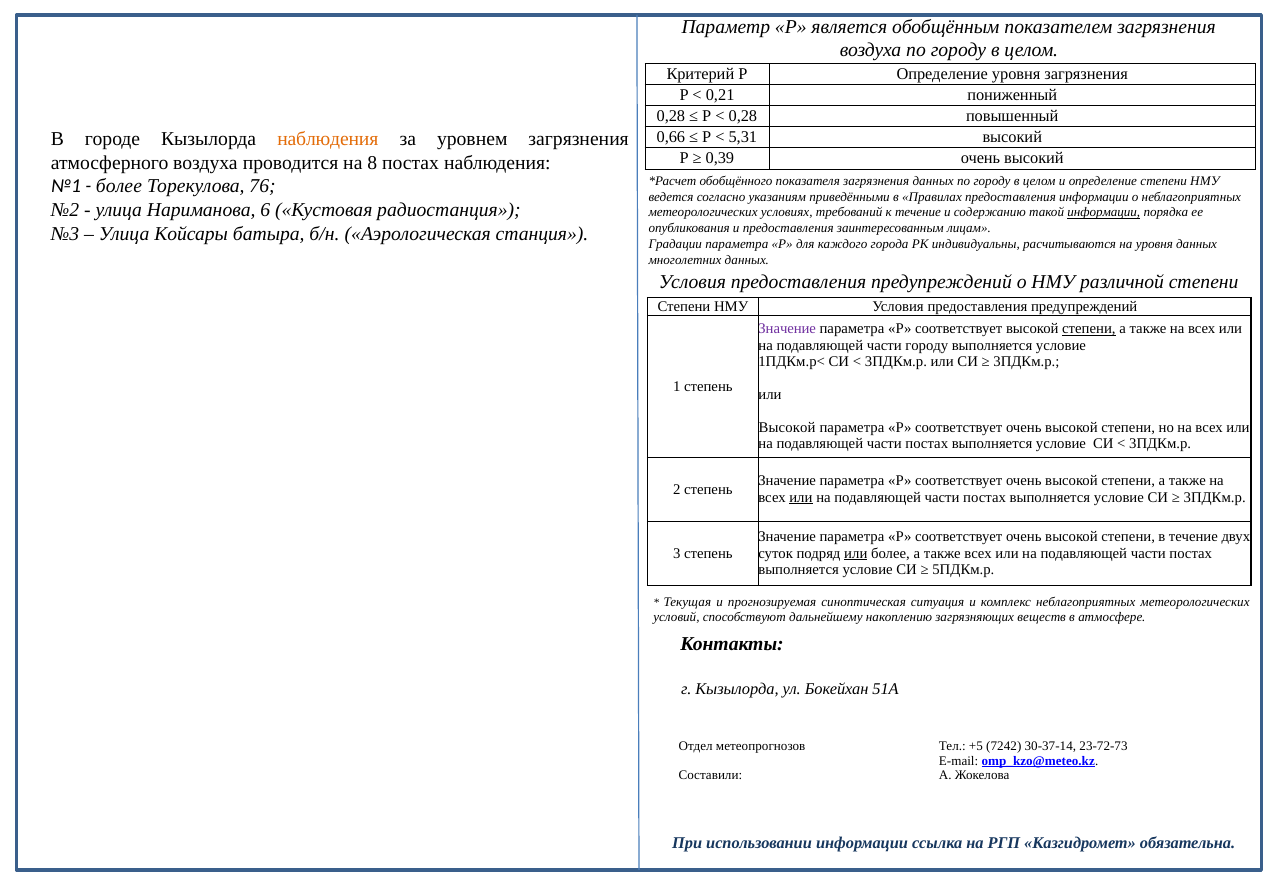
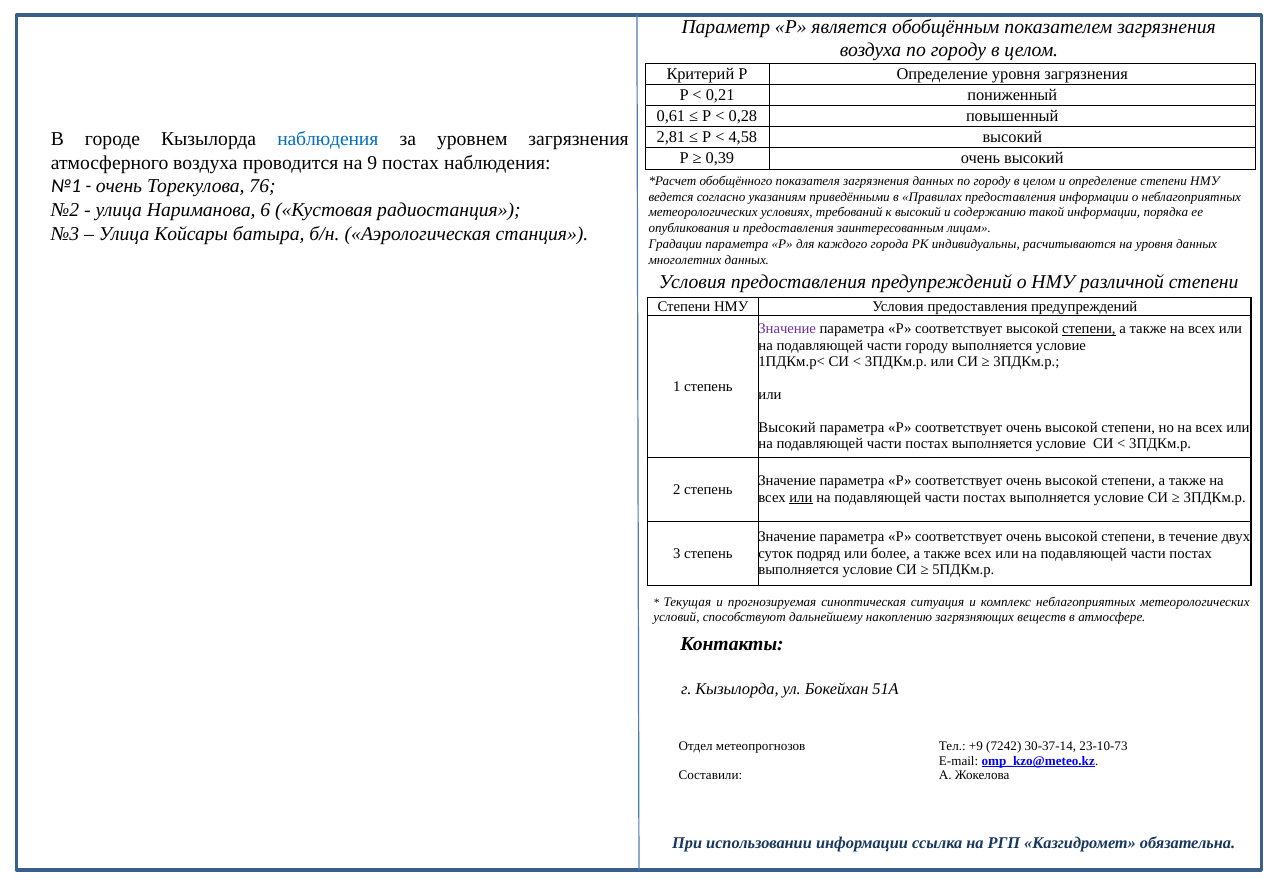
0,28 at (671, 116): 0,28 -> 0,61
0,66: 0,66 -> 2,81
5,31: 5,31 -> 4,58
наблюдения at (328, 139) colour: orange -> blue
8: 8 -> 9
более at (119, 186): более -> очень
к течение: течение -> высокий
информации at (1104, 213) underline: present -> none
Высокой at (787, 427): Высокой -> Высокий
или at (856, 553) underline: present -> none
+5: +5 -> +9
23-72-73: 23-72-73 -> 23-10-73
